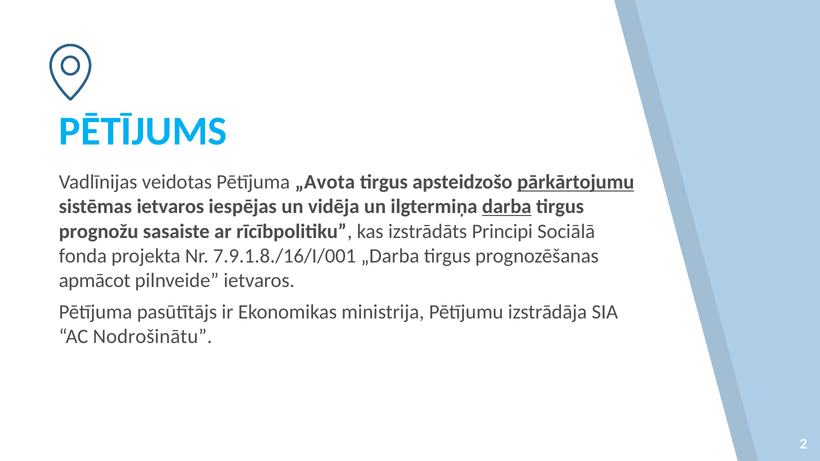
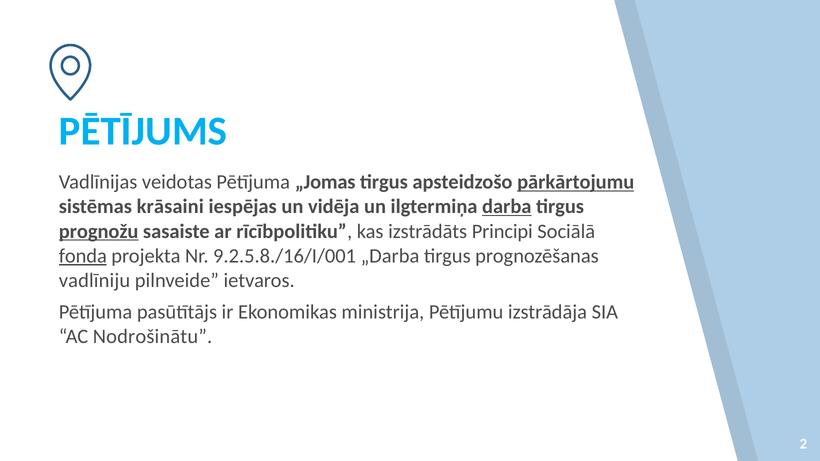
„Avota: „Avota -> „Jomas
sistēmas ietvaros: ietvaros -> krāsaini
prognožu underline: none -> present
fonda underline: none -> present
7.9.1.8./16/I/001: 7.9.1.8./16/I/001 -> 9.2.5.8./16/I/001
apmācot: apmācot -> vadlīniju
